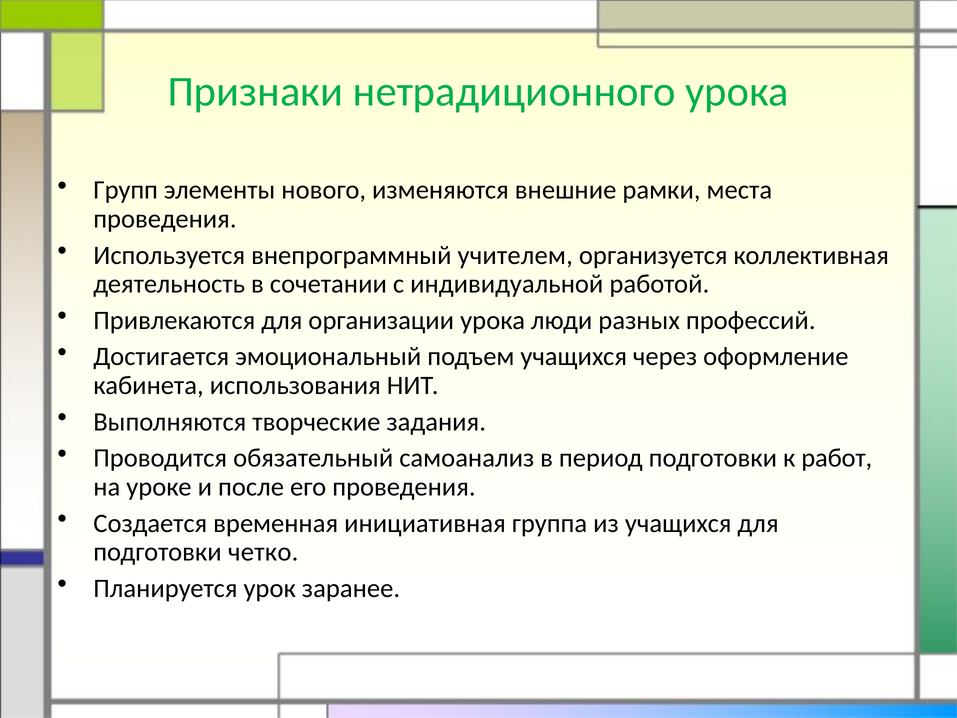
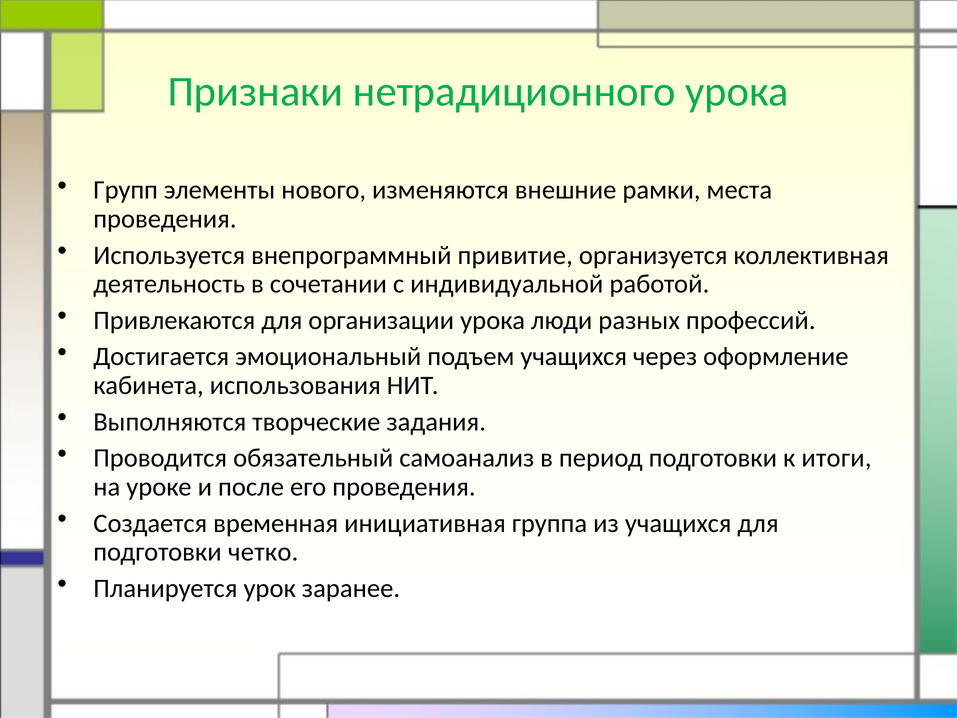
учителем: учителем -> привитие
работ: работ -> итоги
